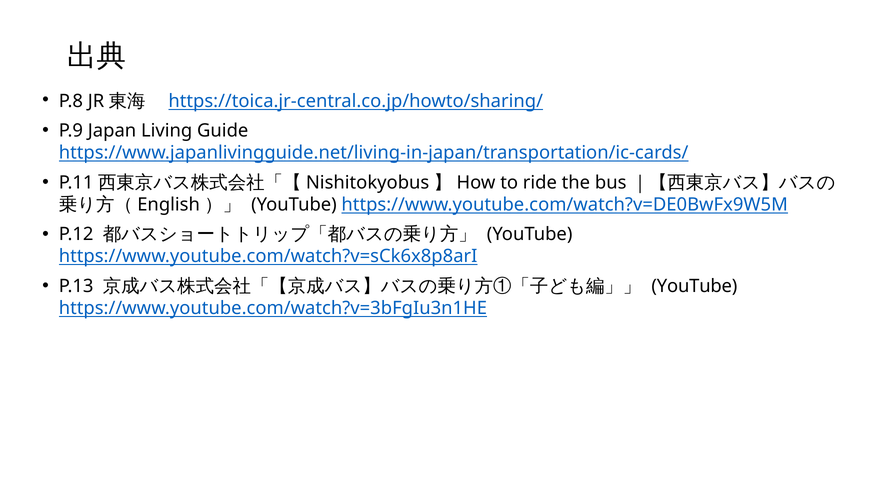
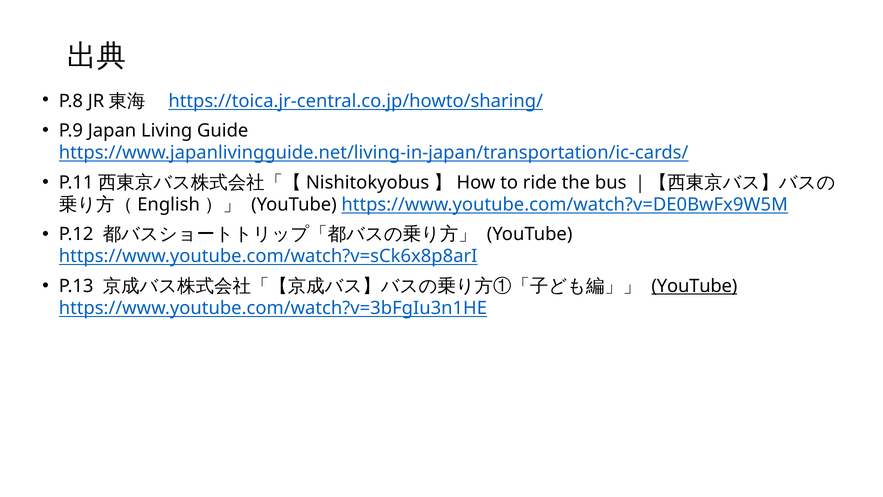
YouTube at (694, 286) underline: none -> present
